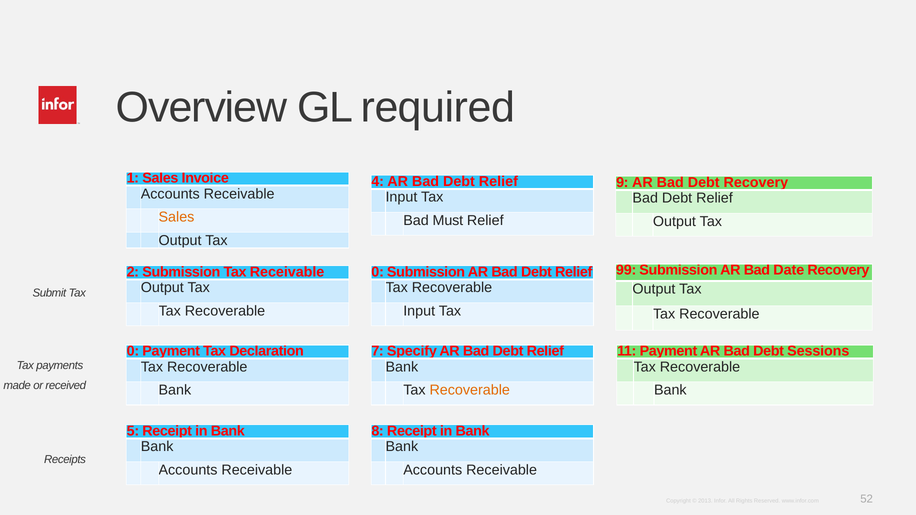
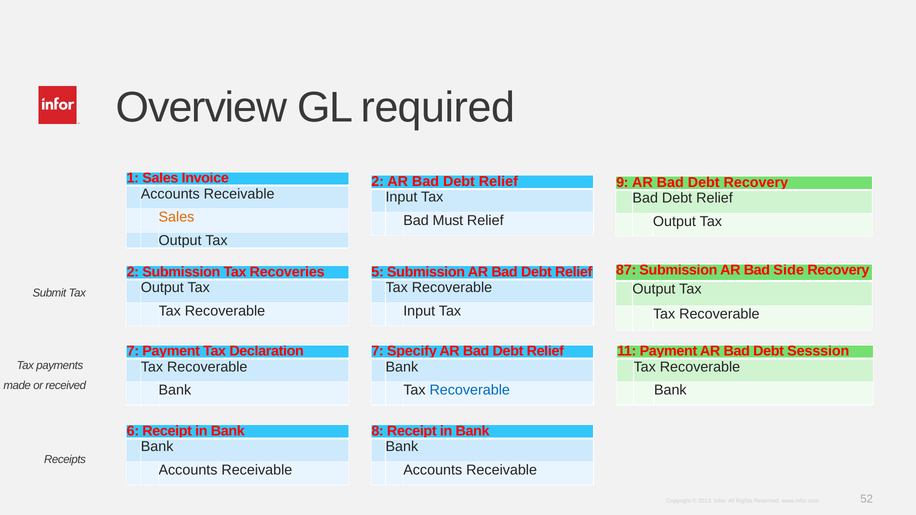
4 at (378, 182): 4 -> 2
99: 99 -> 87
Date: Date -> Side
Tax Receivable: Receivable -> Recoveries
0 at (378, 272): 0 -> 5
0 at (133, 351): 0 -> 7
Sessions: Sessions -> Sesssion
Recoverable at (470, 390) colour: orange -> blue
5: 5 -> 6
